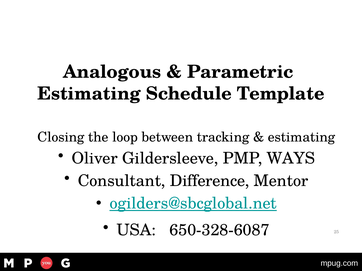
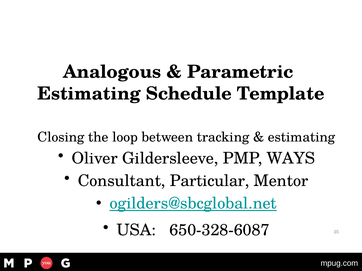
Difference: Difference -> Particular
